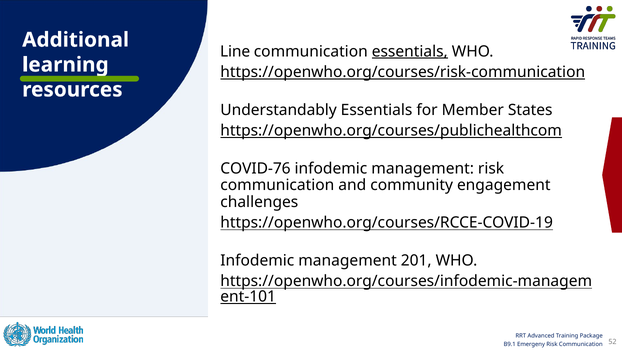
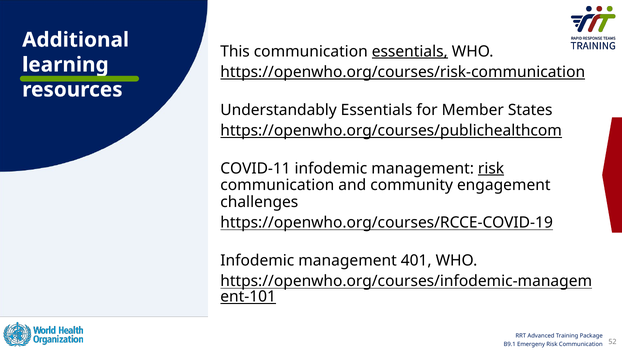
Line: Line -> This
COVID-76: COVID-76 -> COVID-11
risk at (491, 168) underline: none -> present
201: 201 -> 401
